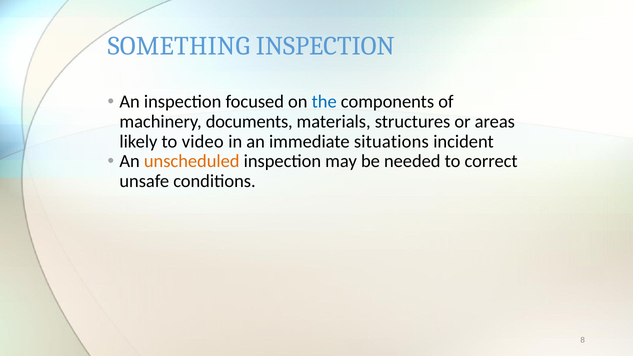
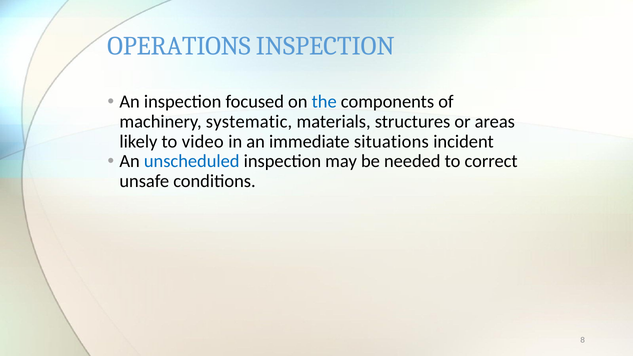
SOMETHING: SOMETHING -> OPERATIONS
documents: documents -> systematic
unscheduled colour: orange -> blue
